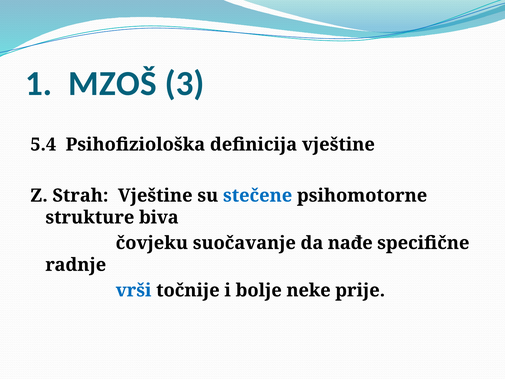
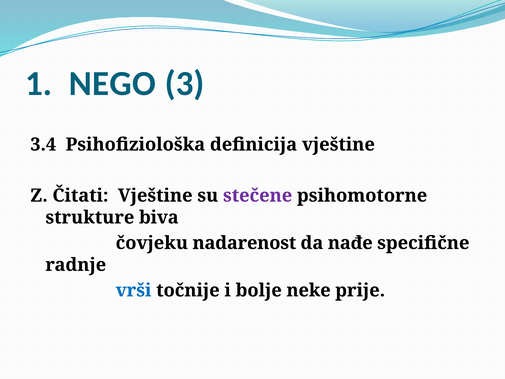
MZOŠ: MZOŠ -> NEGO
5.4: 5.4 -> 3.4
Strah: Strah -> Čitati
stečene colour: blue -> purple
suočavanje: suočavanje -> nadarenost
